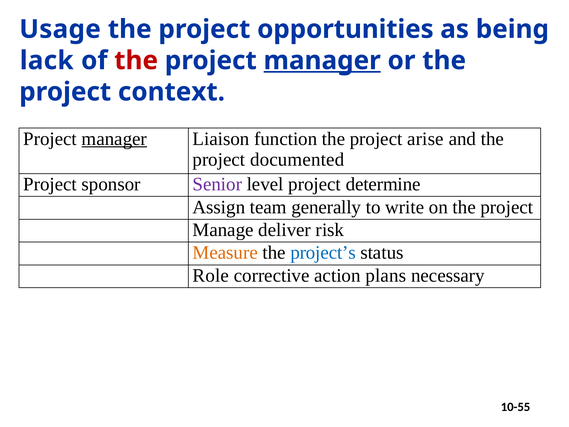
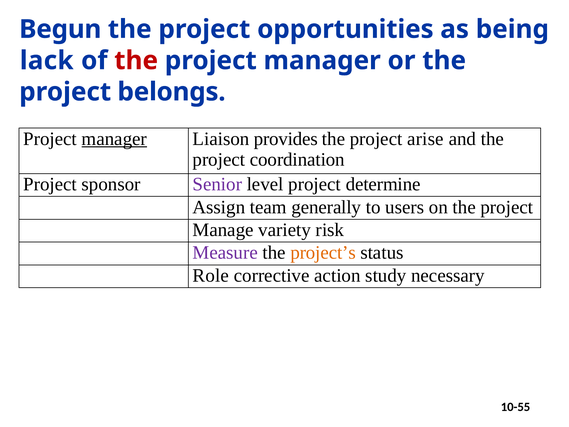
Usage: Usage -> Begun
manager at (322, 61) underline: present -> none
context: context -> belongs
function: function -> provides
documented: documented -> coordination
write: write -> users
deliver: deliver -> variety
Measure colour: orange -> purple
project’s colour: blue -> orange
plans: plans -> study
